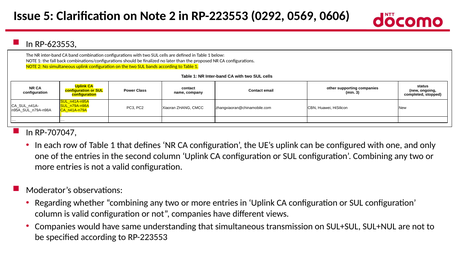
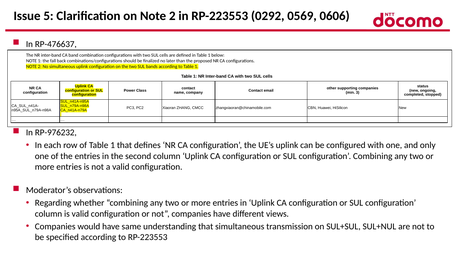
RP-623553: RP-623553 -> RP-476637
RP-707047: RP-707047 -> RP-976232
